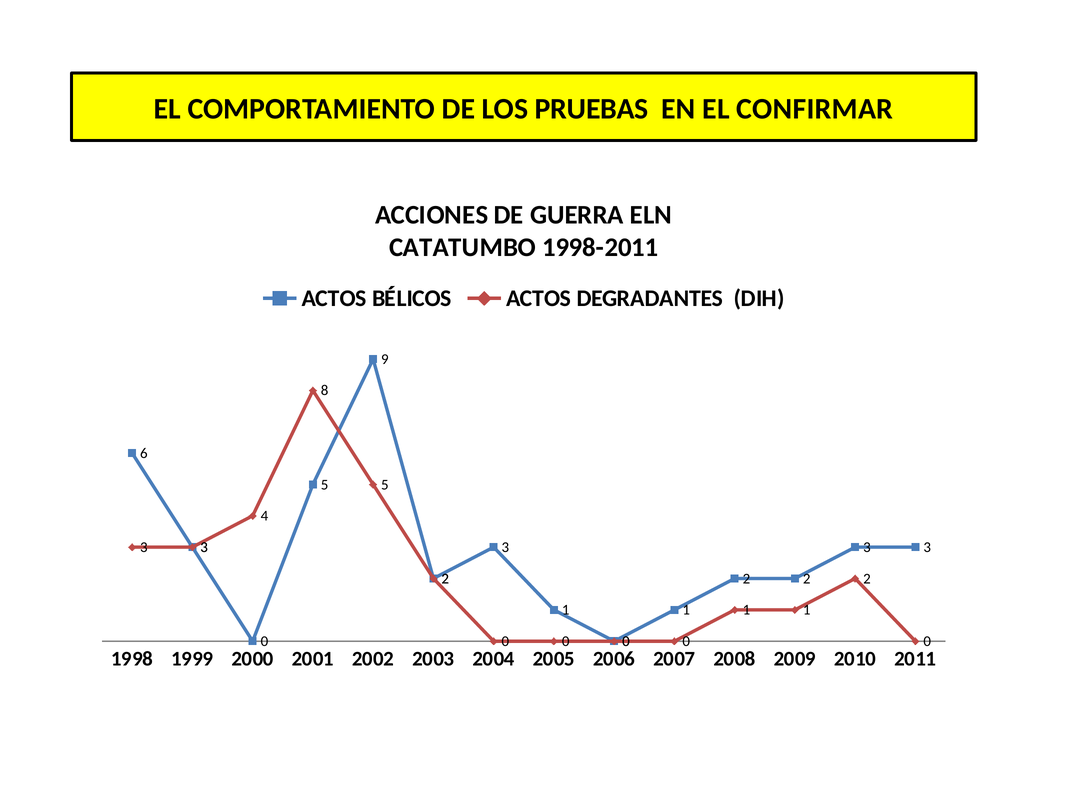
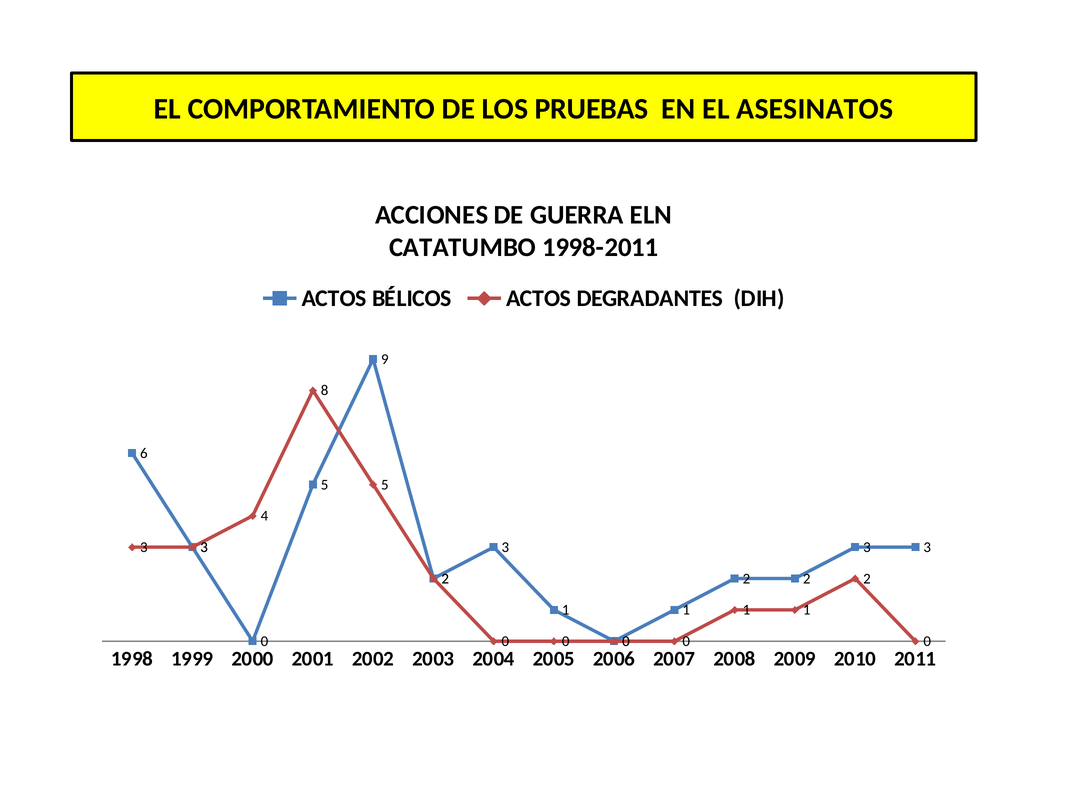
CONFIRMAR: CONFIRMAR -> ASESINATOS
